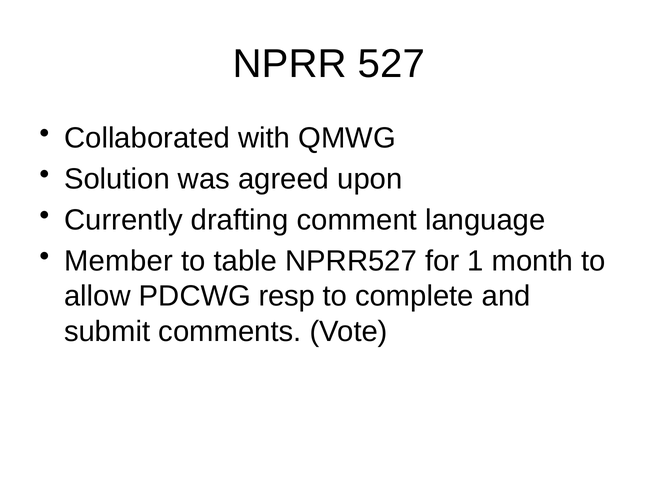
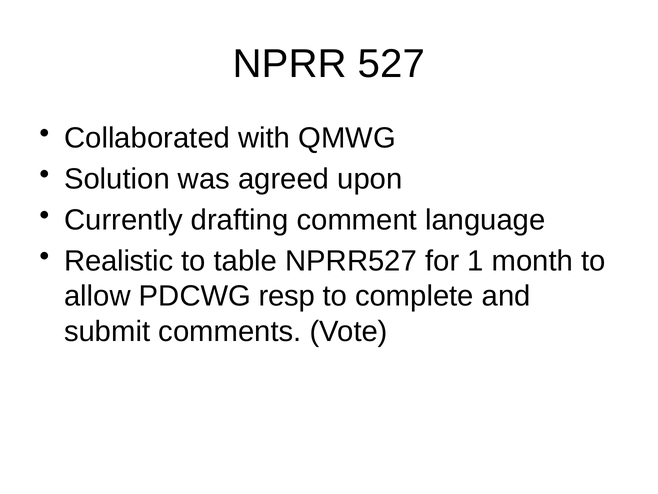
Member: Member -> Realistic
